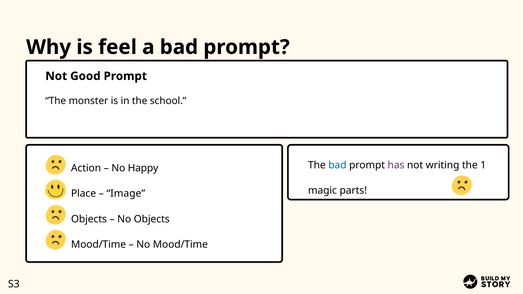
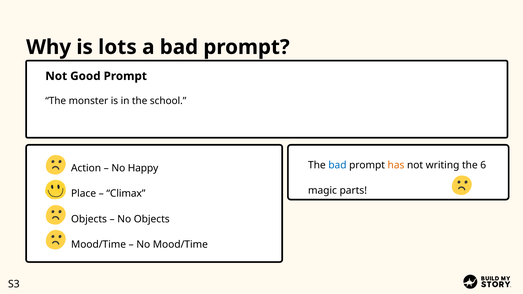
feel: feel -> lots
has colour: purple -> orange
1: 1 -> 6
Image: Image -> Climax
